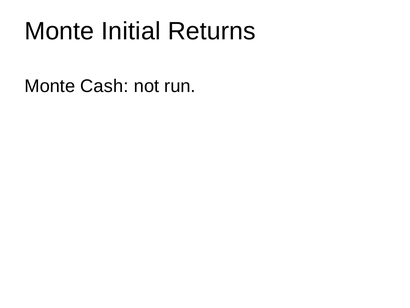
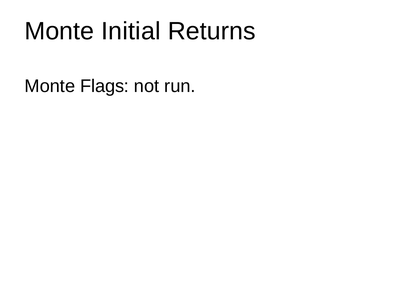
Cash: Cash -> Flags
